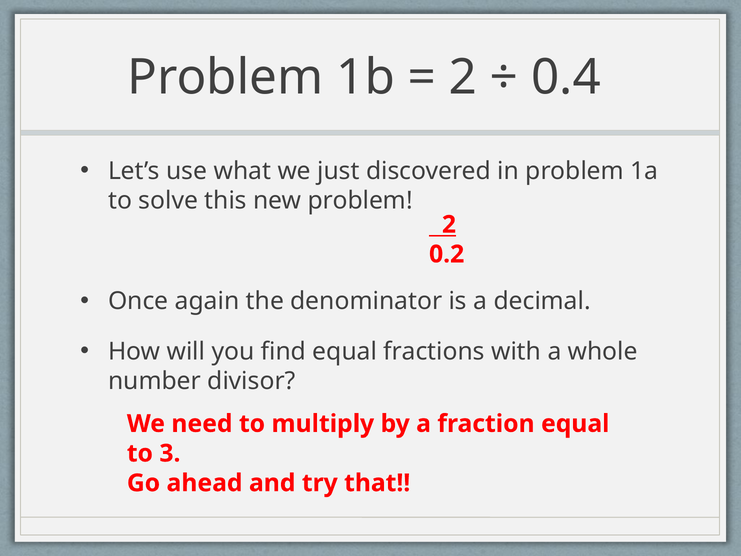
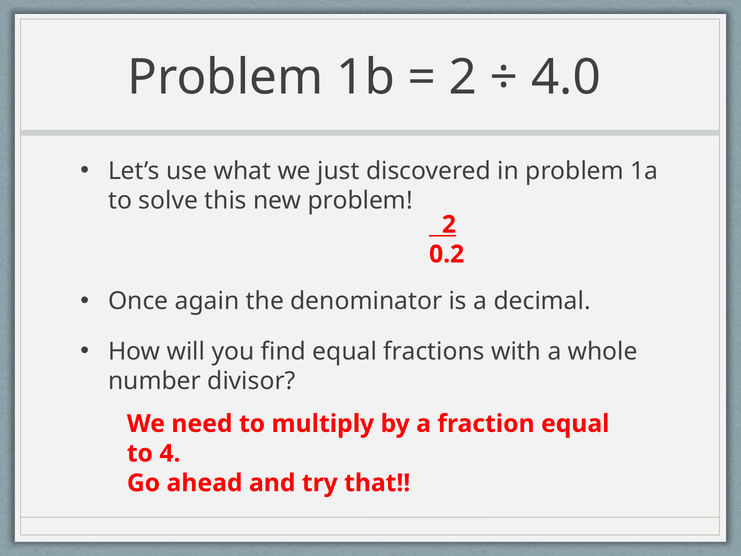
0.4: 0.4 -> 4.0
3: 3 -> 4
